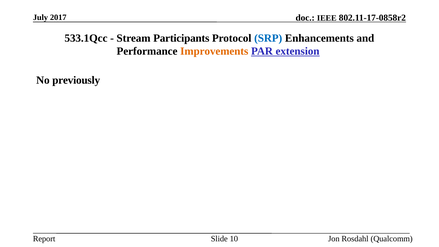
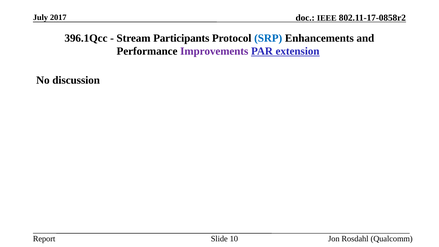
533.1Qcc: 533.1Qcc -> 396.1Qcc
Improvements colour: orange -> purple
previously: previously -> discussion
